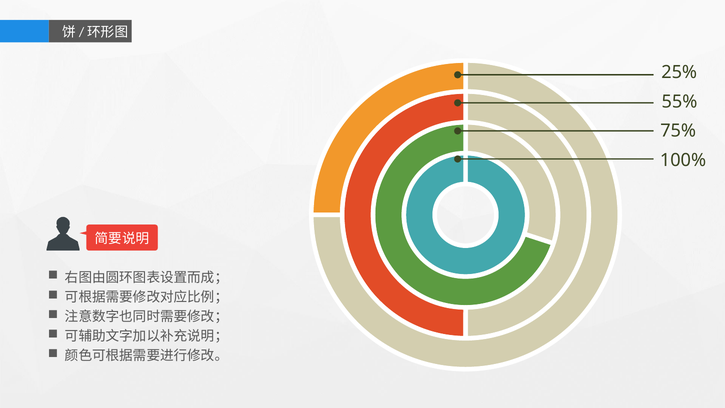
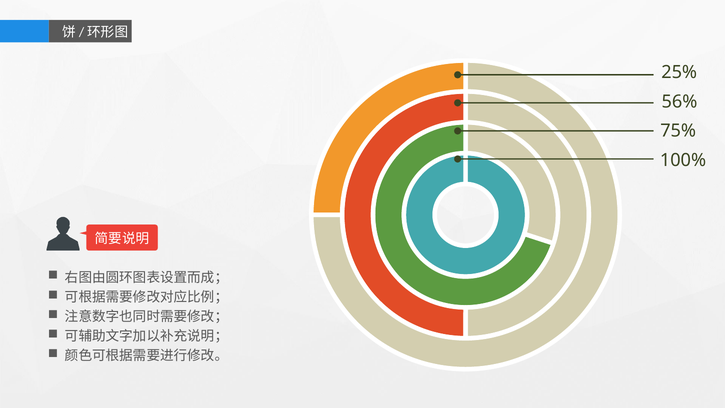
55%: 55% -> 56%
